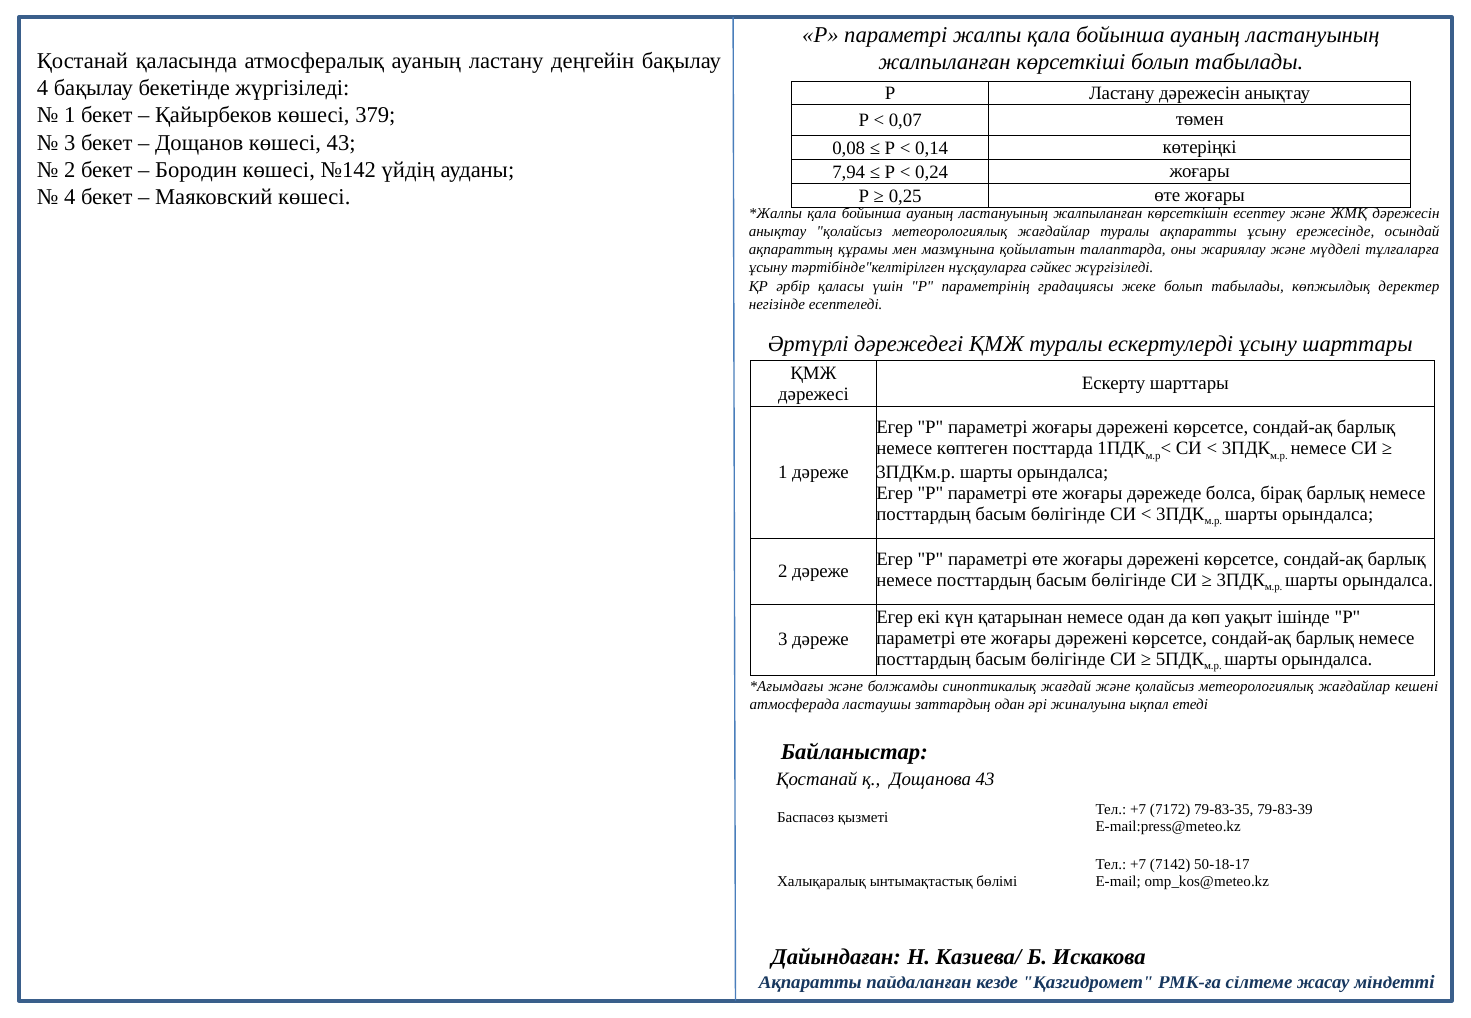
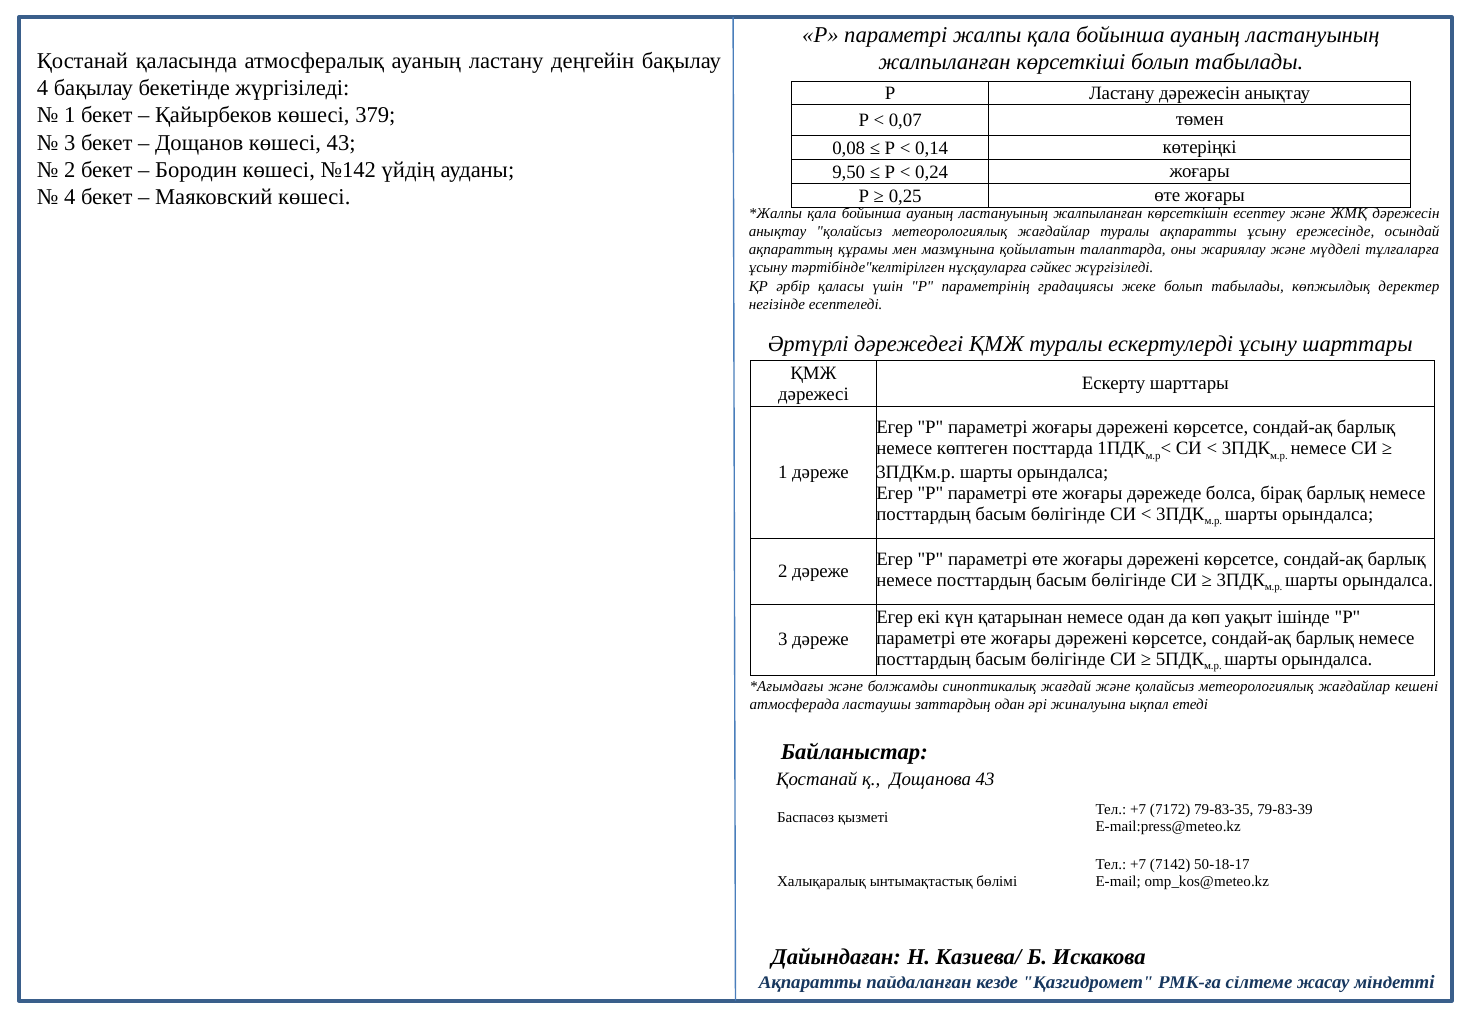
7,94: 7,94 -> 9,50
